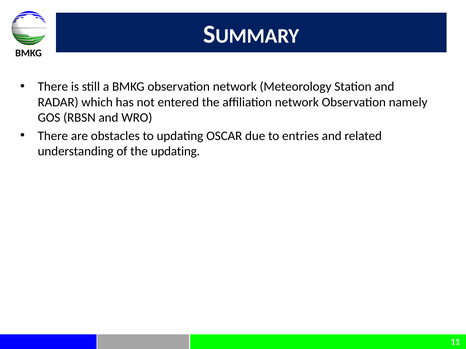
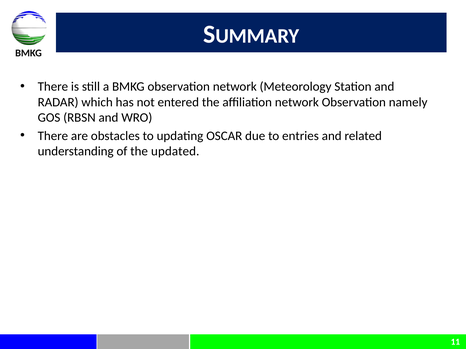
the updating: updating -> updated
